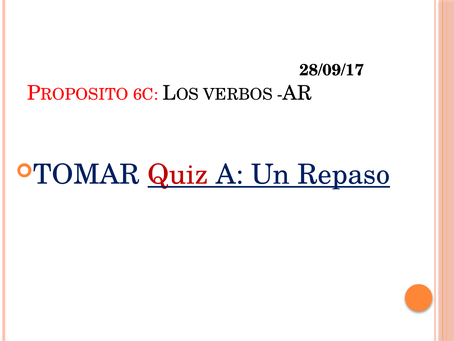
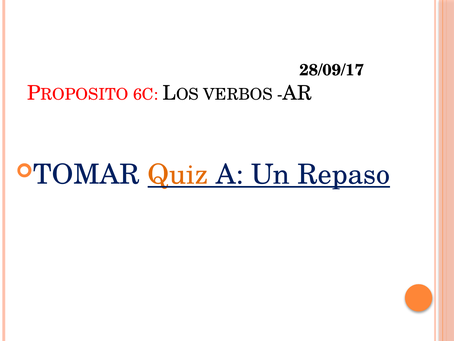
Quiz colour: red -> orange
